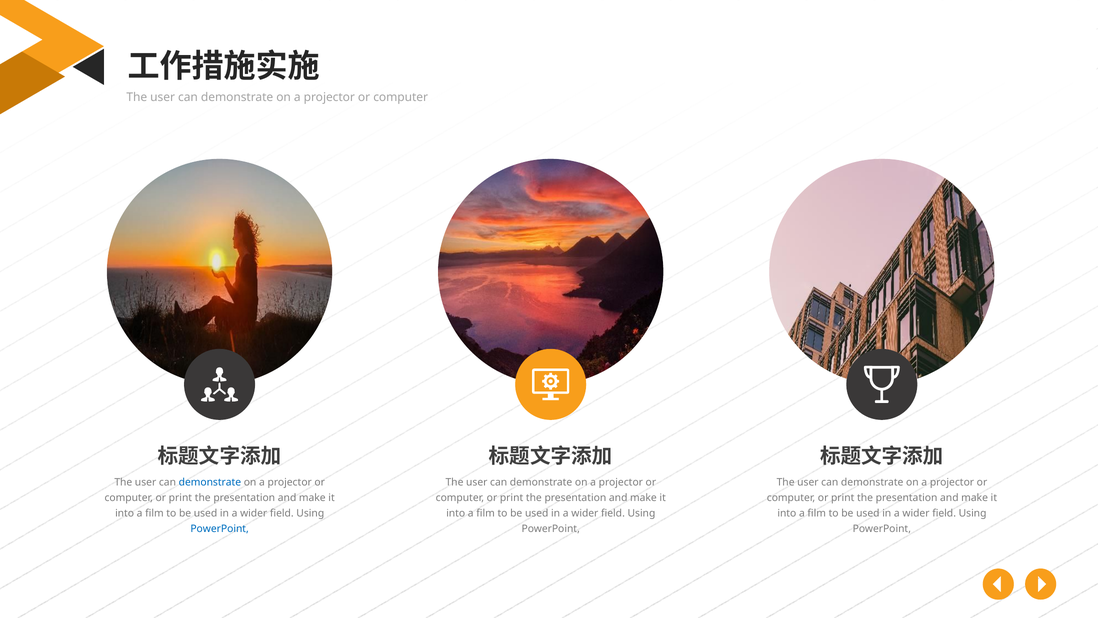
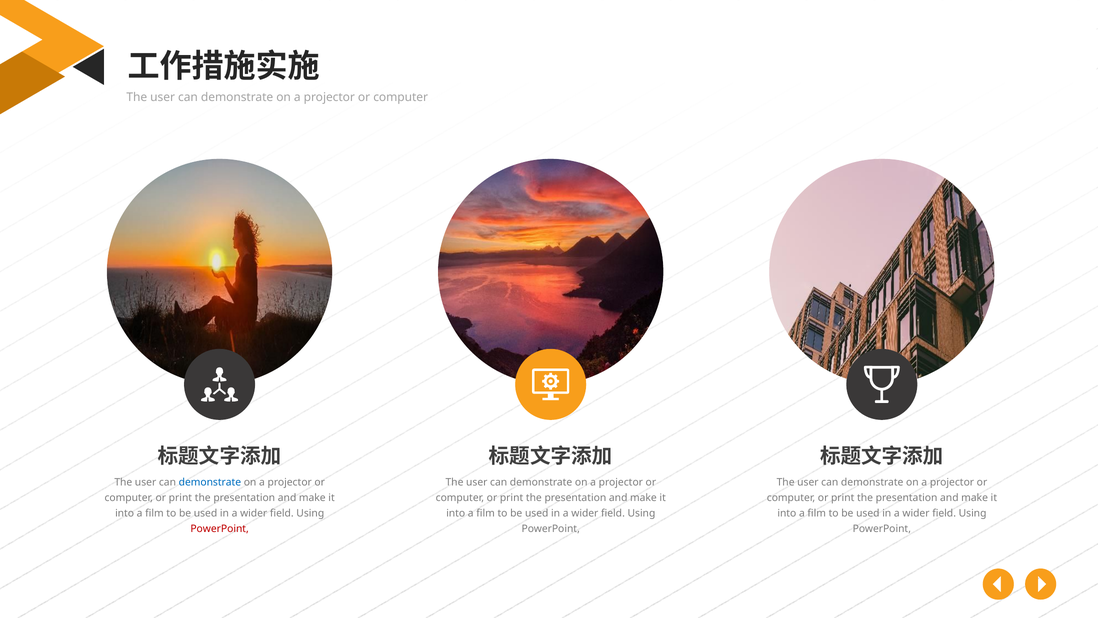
PowerPoint at (220, 529) colour: blue -> red
